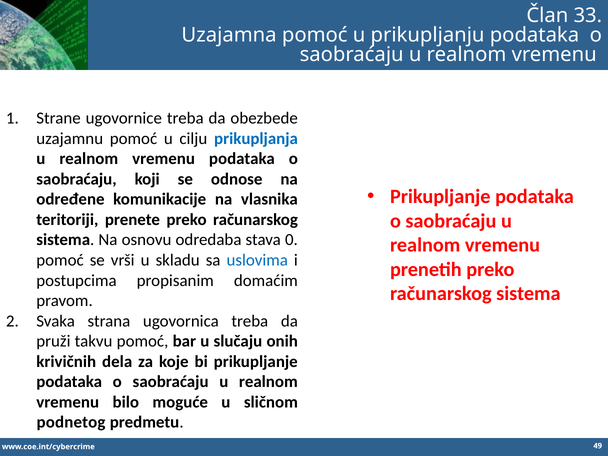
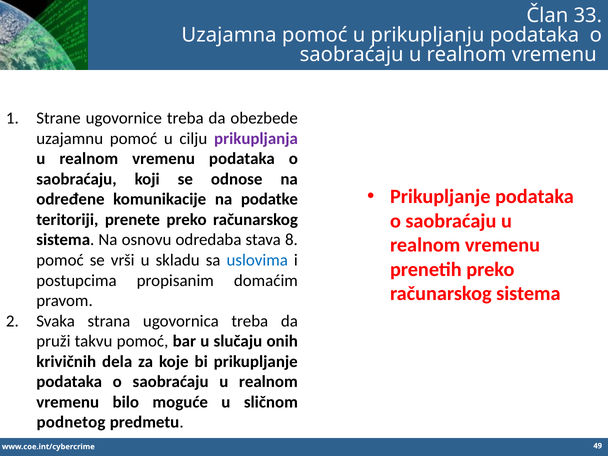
prikupljanja colour: blue -> purple
vlasnika: vlasnika -> podatke
0: 0 -> 8
